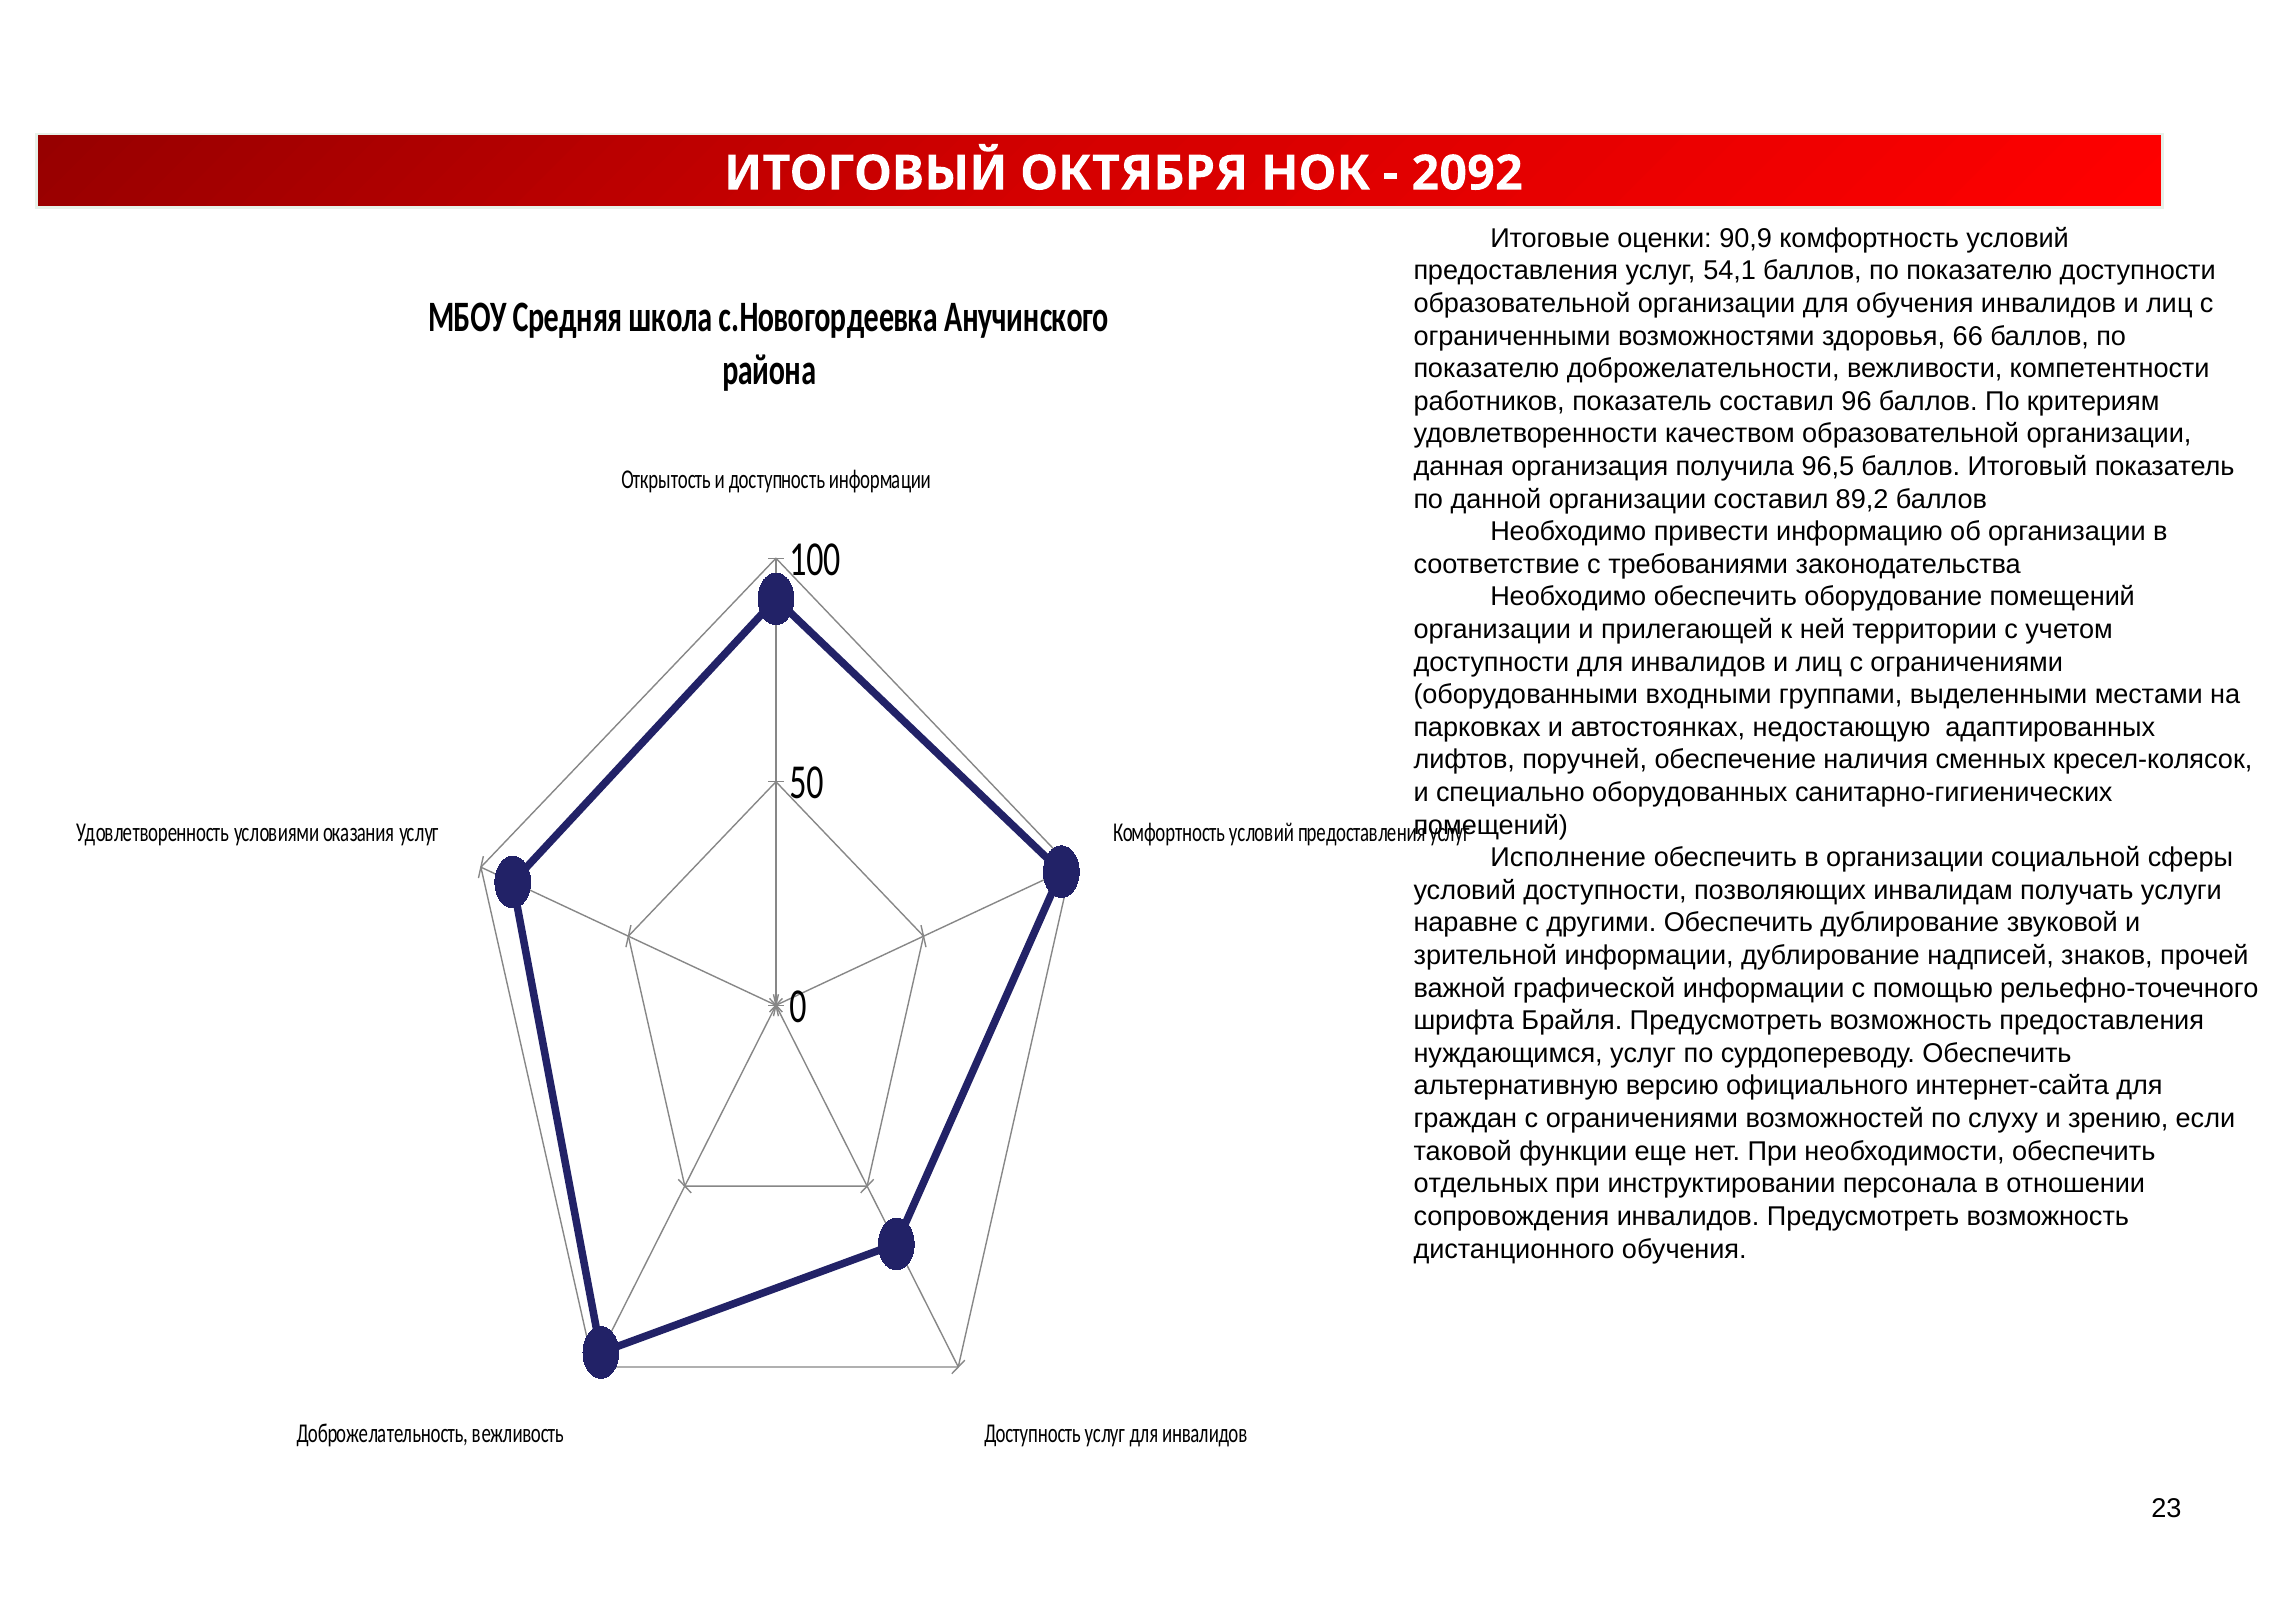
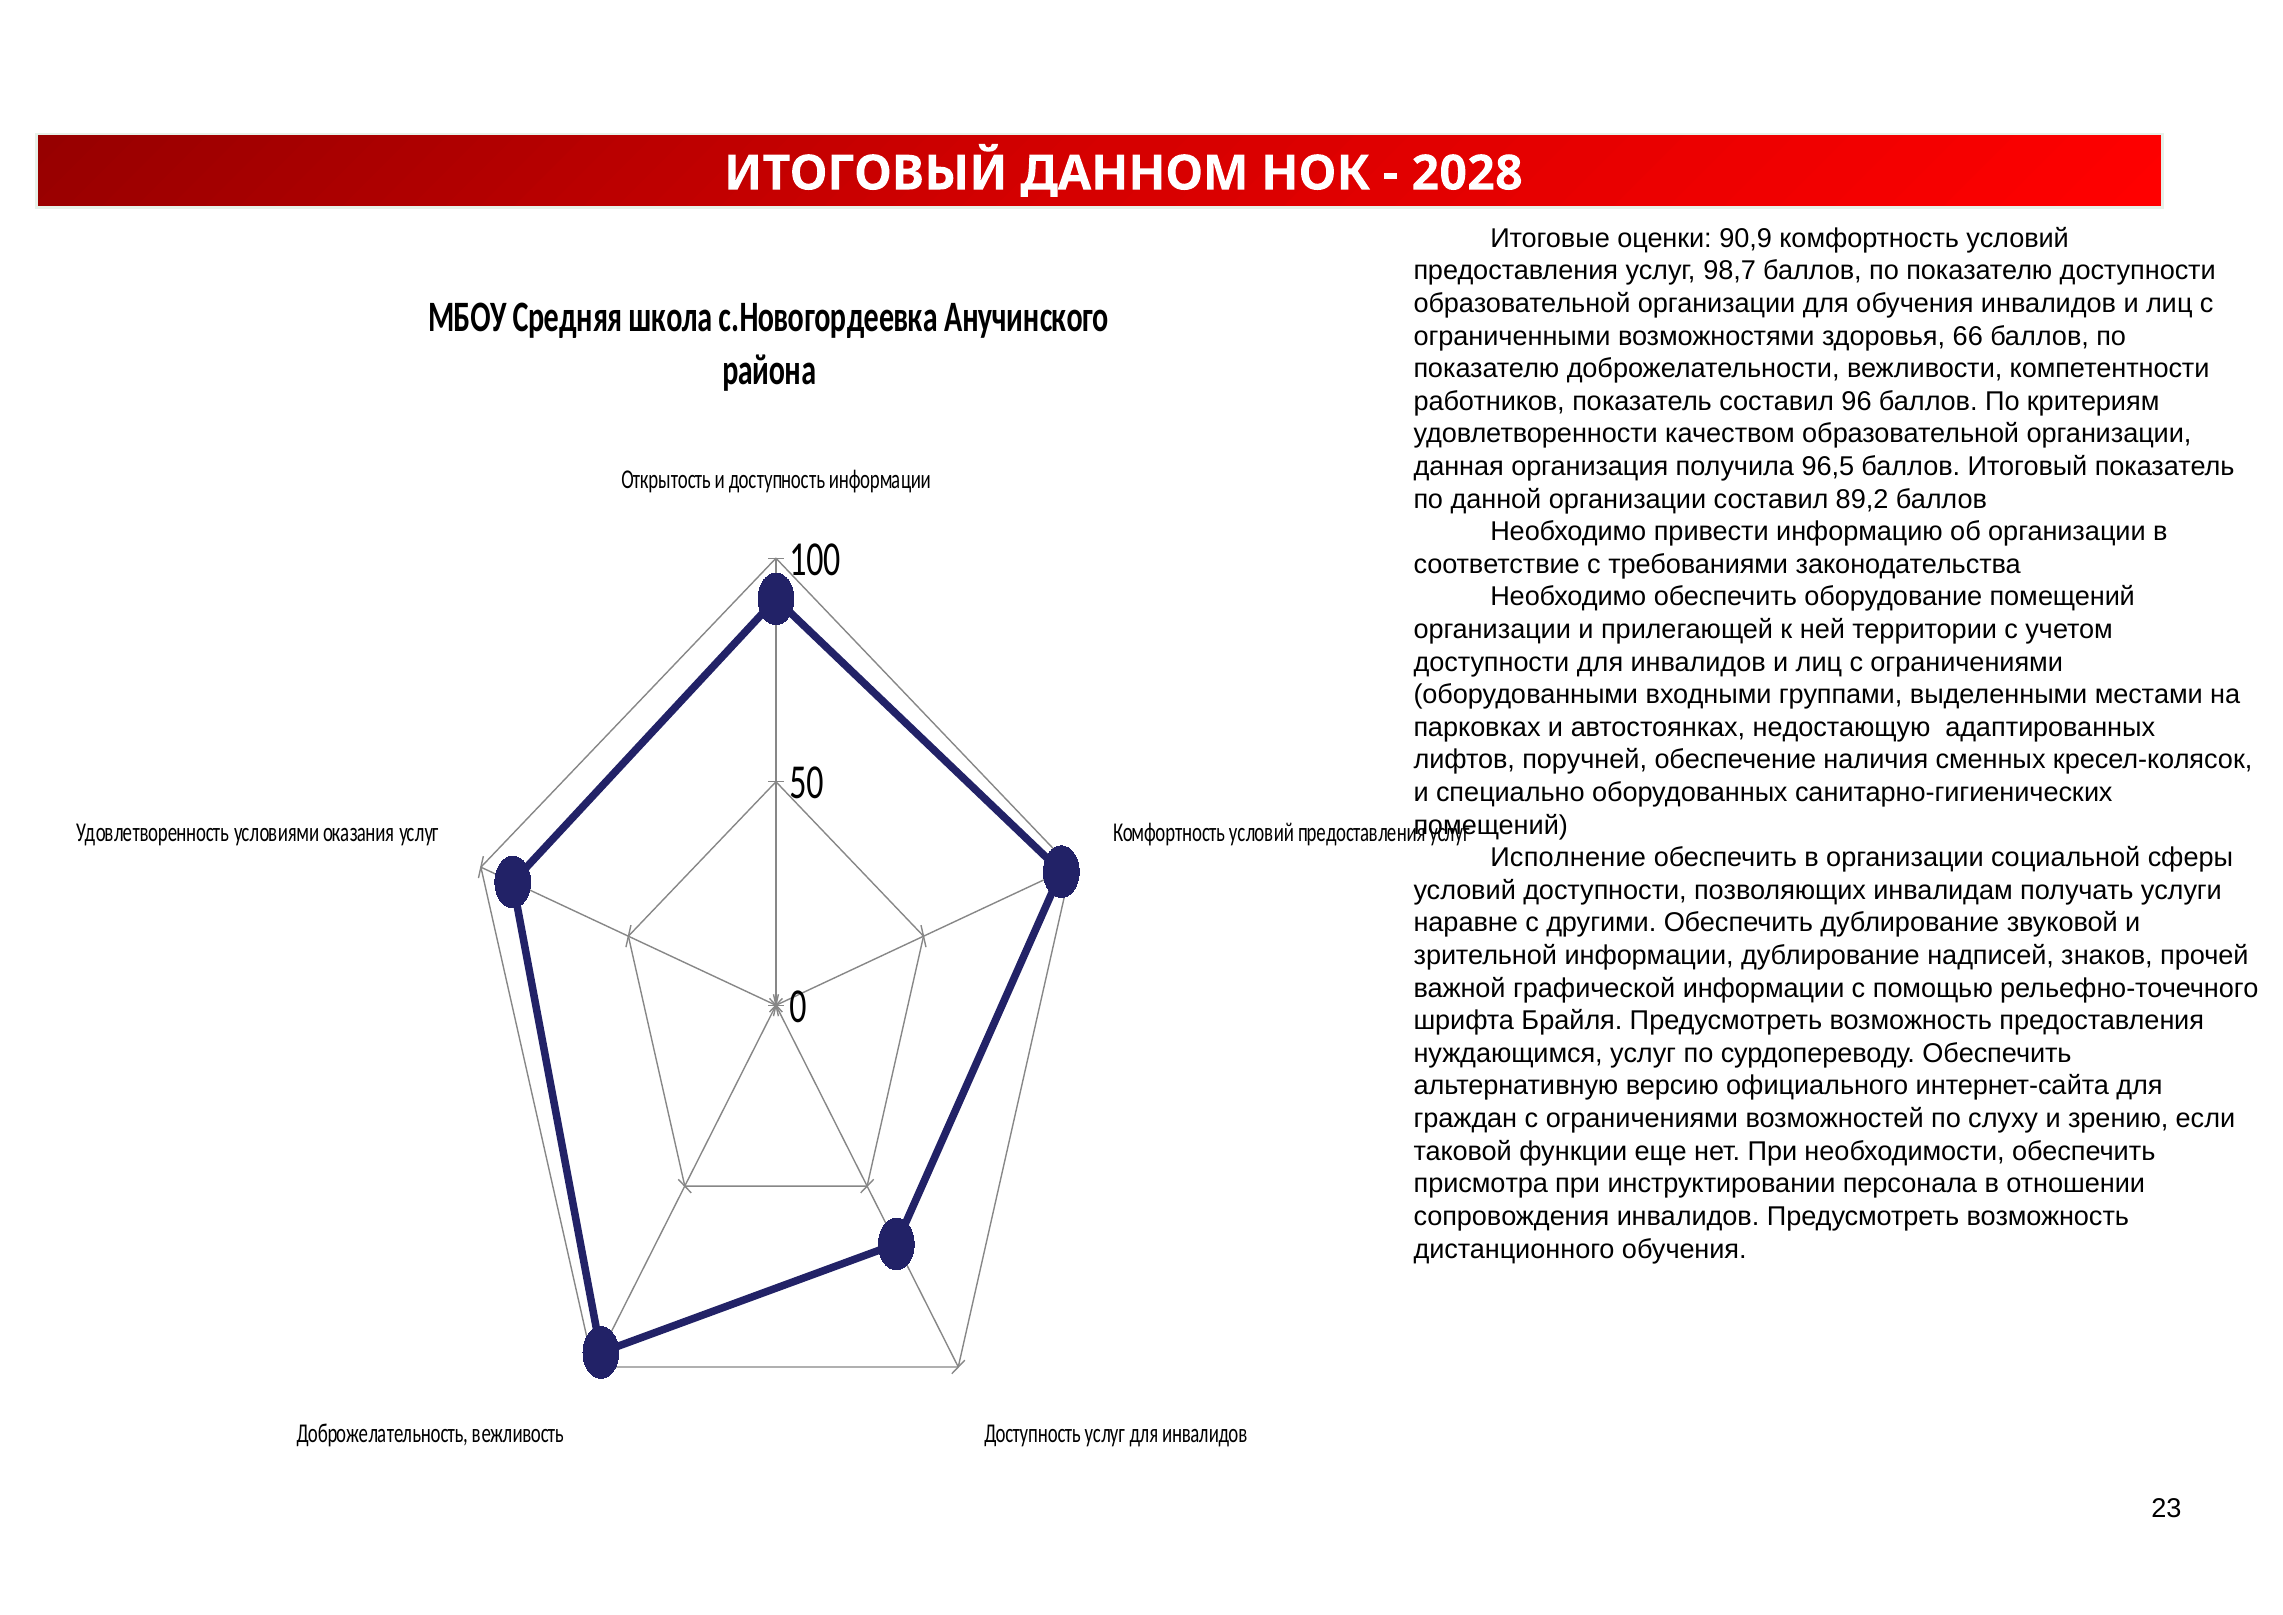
ОКТЯБРЯ: ОКТЯБРЯ -> ДАННОМ
2092: 2092 -> 2028
54,1: 54,1 -> 98,7
отдельных: отдельных -> присмотра
